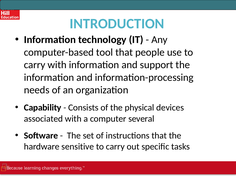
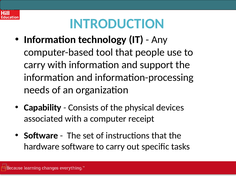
several: several -> receipt
hardware sensitive: sensitive -> software
